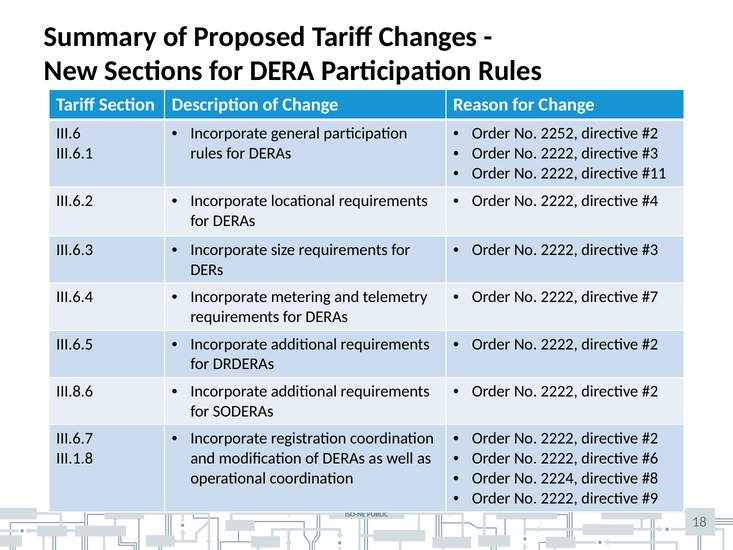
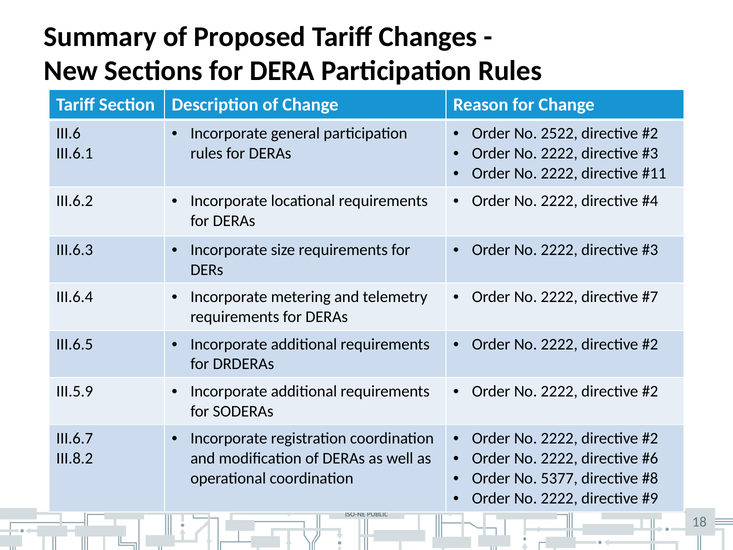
2252: 2252 -> 2522
III.8.6: III.8.6 -> III.5.9
III.1.8: III.1.8 -> III.8.2
2224: 2224 -> 5377
